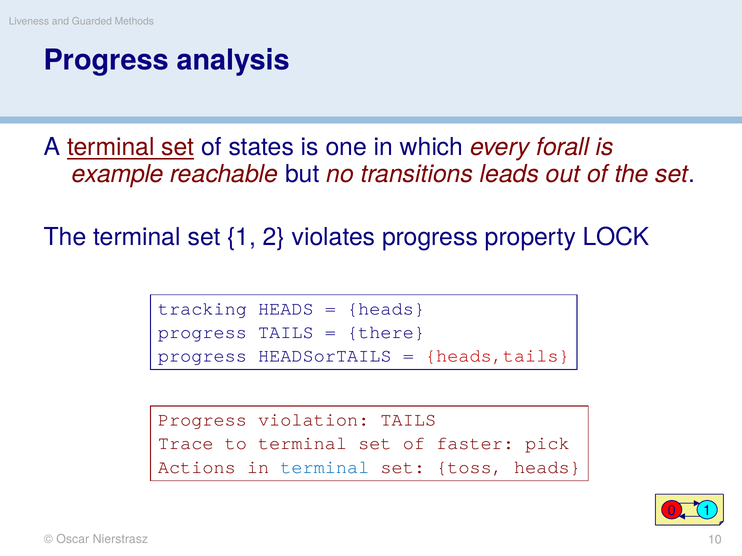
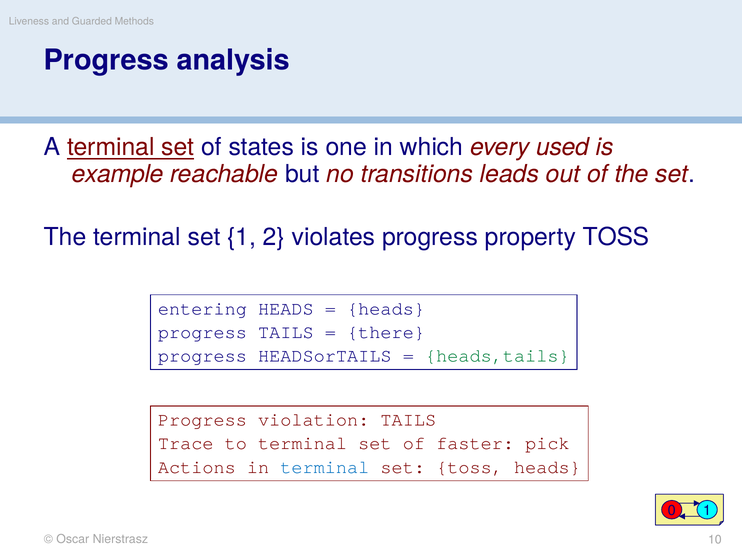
forall: forall -> used
property LOCK: LOCK -> TOSS
tracking: tracking -> entering
heads,tails colour: red -> green
